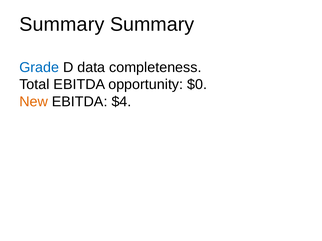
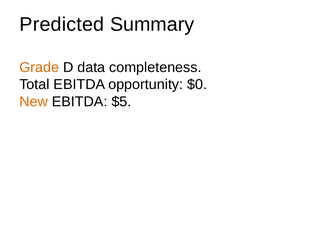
Summary at (62, 24): Summary -> Predicted
Grade colour: blue -> orange
$4: $4 -> $5
